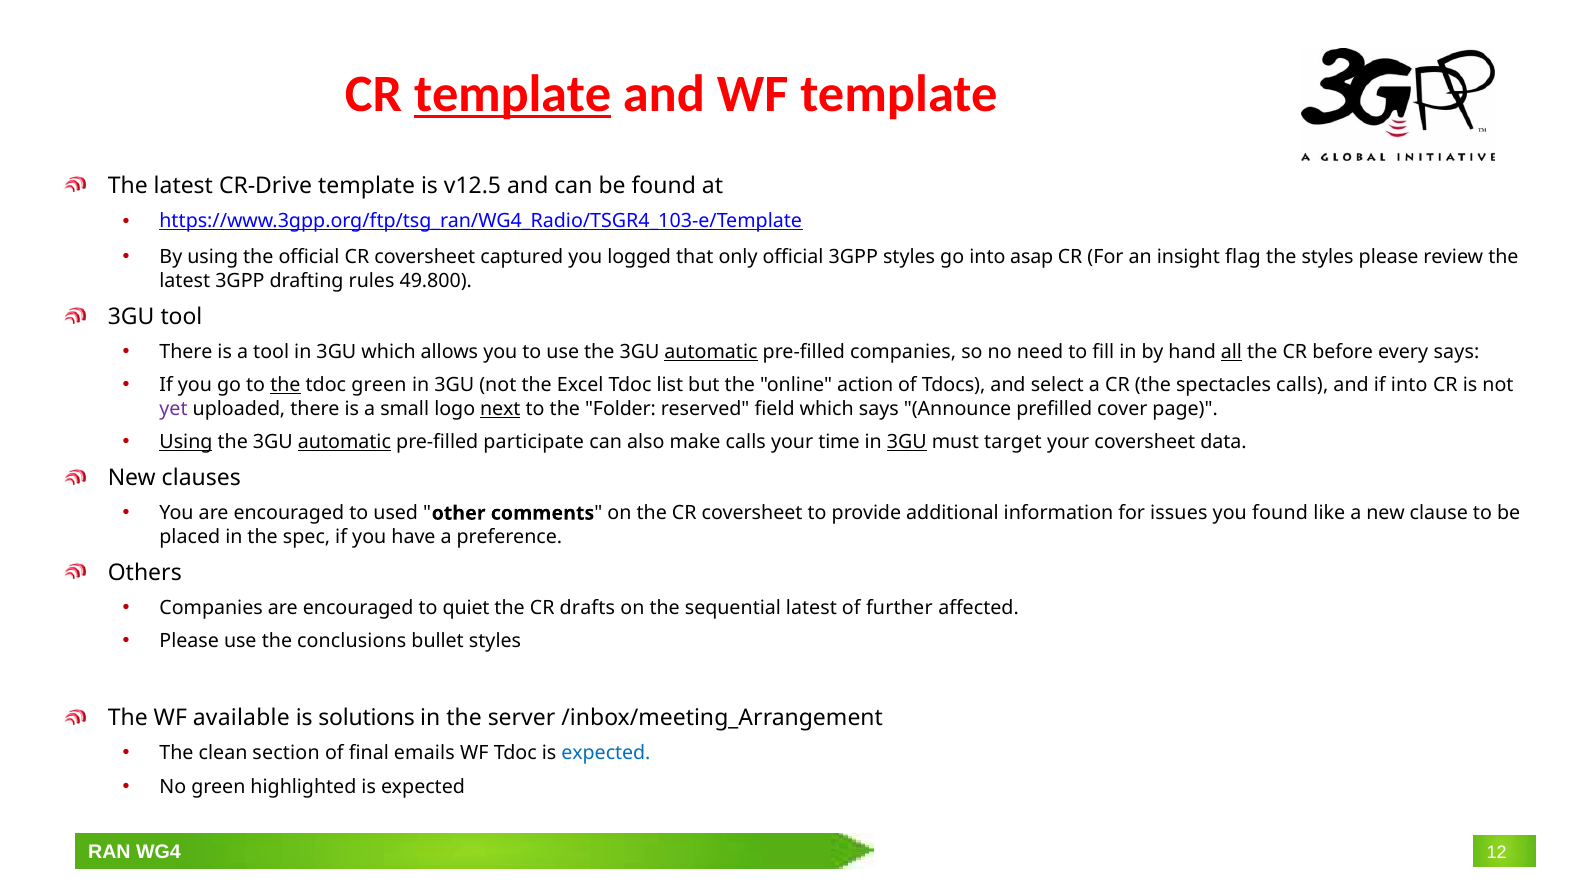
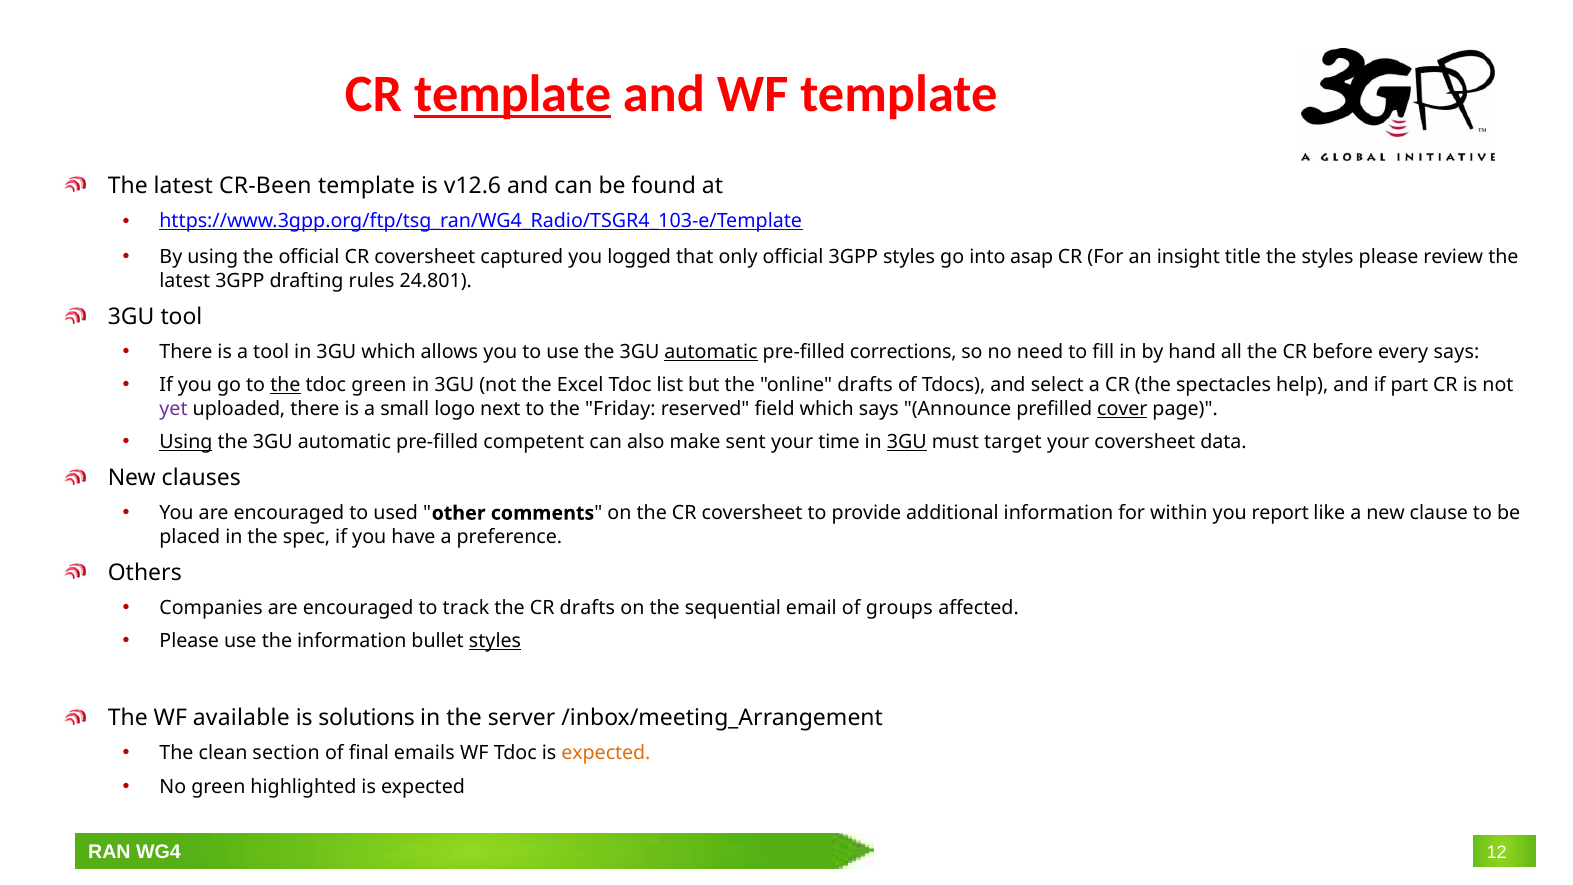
CR-Drive: CR-Drive -> CR-Been
v12.5: v12.5 -> v12.6
flag: flag -> title
49.800: 49.800 -> 24.801
pre-filled companies: companies -> corrections
all underline: present -> none
online action: action -> drafts
spectacles calls: calls -> help
if into: into -> part
next underline: present -> none
Folder: Folder -> Friday
cover underline: none -> present
automatic at (344, 442) underline: present -> none
participate: participate -> competent
make calls: calls -> sent
issues: issues -> within
you found: found -> report
quiet: quiet -> track
sequential latest: latest -> email
further: further -> groups
the conclusions: conclusions -> information
styles at (495, 641) underline: none -> present
expected at (606, 753) colour: blue -> orange
